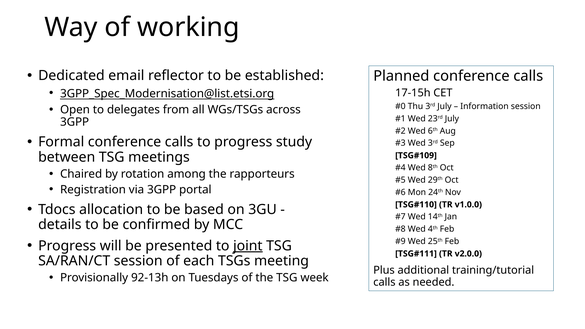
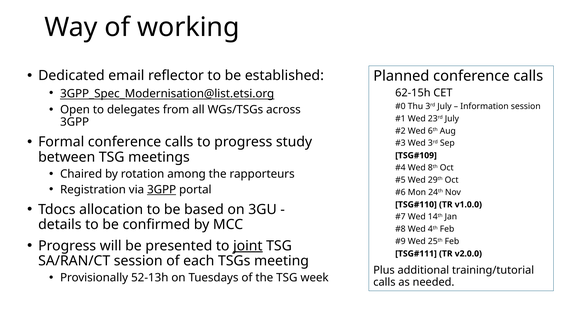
17-15h: 17-15h -> 62-15h
3GPP at (162, 190) underline: none -> present
92-13h: 92-13h -> 52-13h
